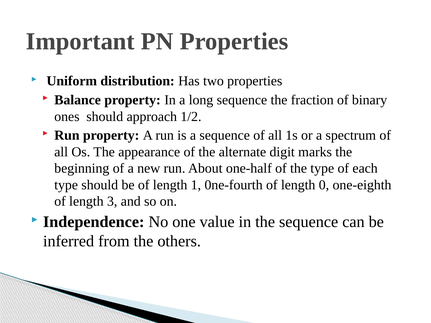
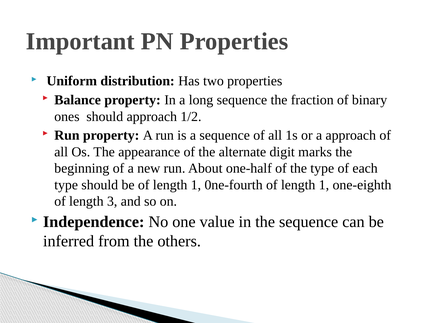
a spectrum: spectrum -> approach
0ne-fourth of length 0: 0 -> 1
